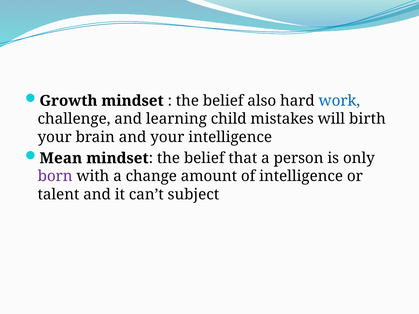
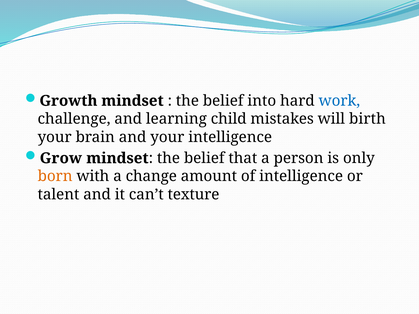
also: also -> into
Mean: Mean -> Grow
born colour: purple -> orange
subject: subject -> texture
